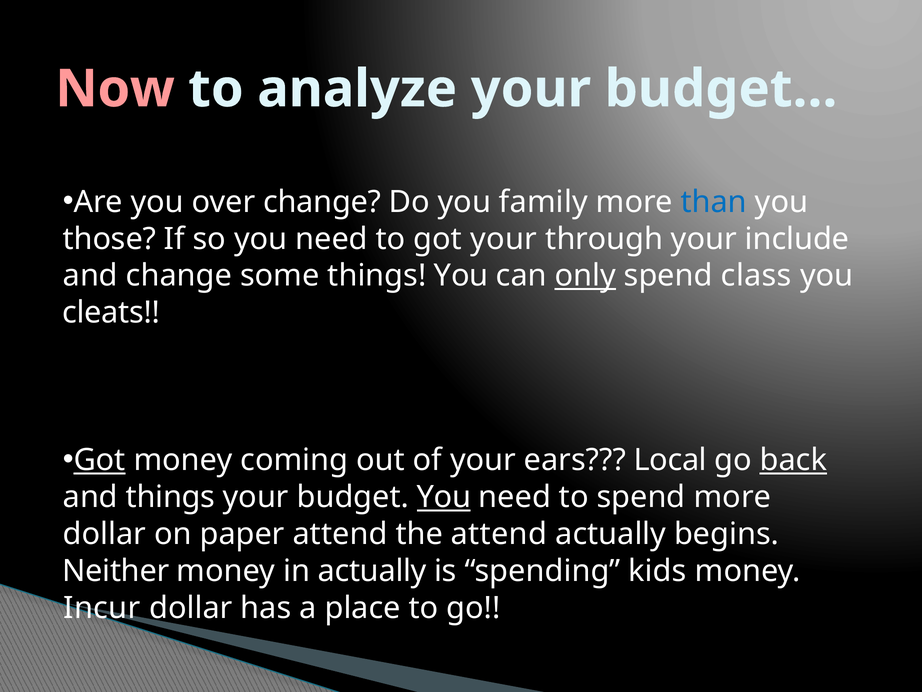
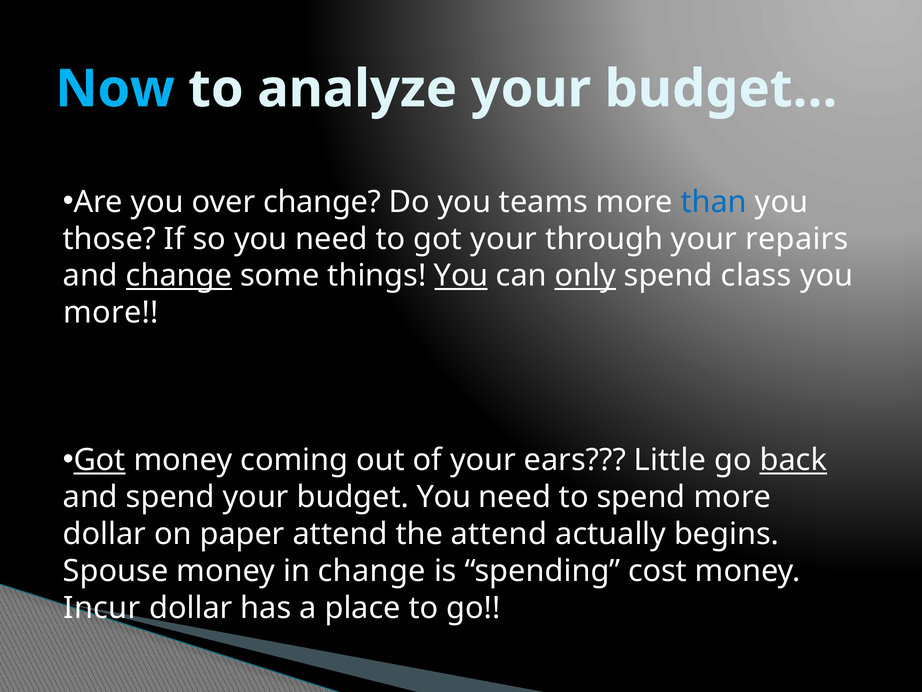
Now colour: pink -> light blue
family: family -> teams
include: include -> repairs
change at (179, 276) underline: none -> present
You at (461, 276) underline: none -> present
cleats at (111, 312): cleats -> more
Local: Local -> Little
and things: things -> spend
You at (444, 497) underline: present -> none
Neither: Neither -> Spouse
in actually: actually -> change
kids: kids -> cost
